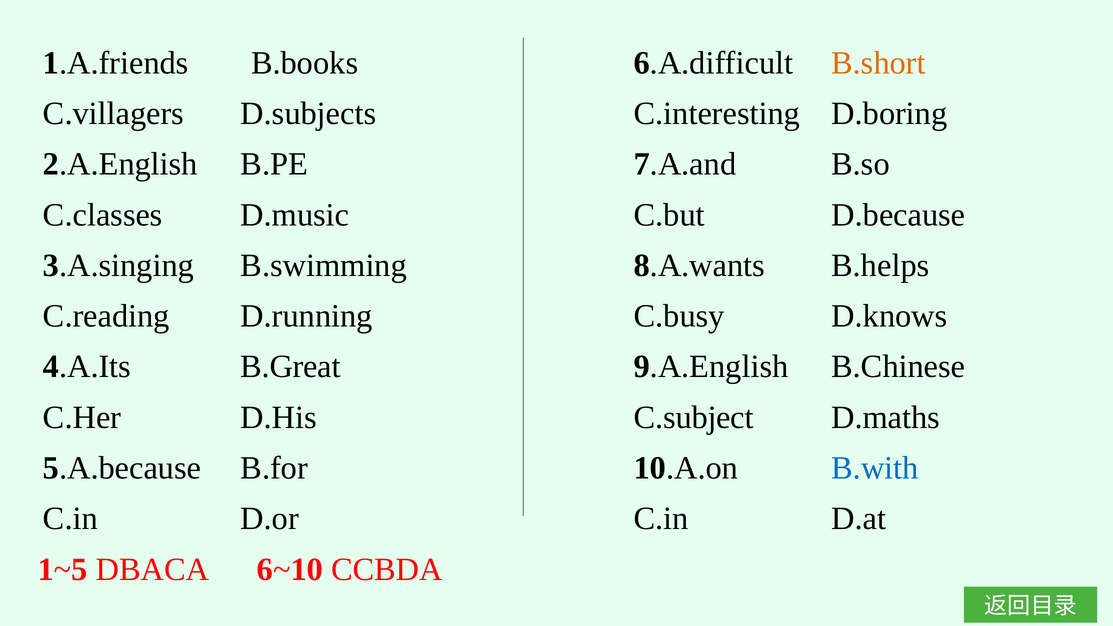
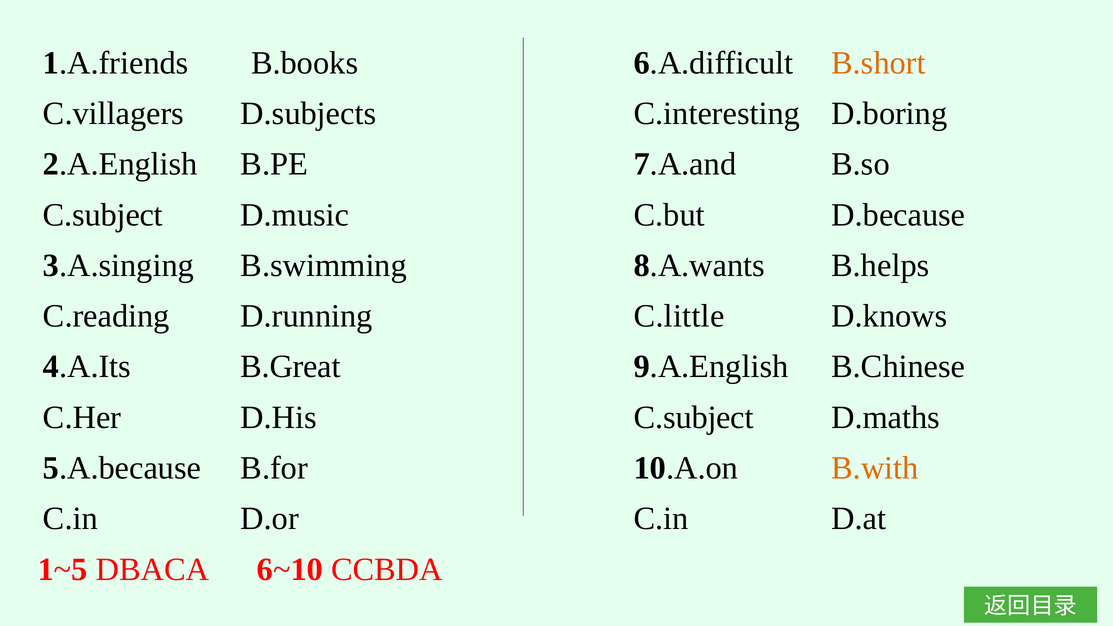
C.classes at (103, 215): C.classes -> C.subject
C.busy: C.busy -> C.little
B.with colour: blue -> orange
